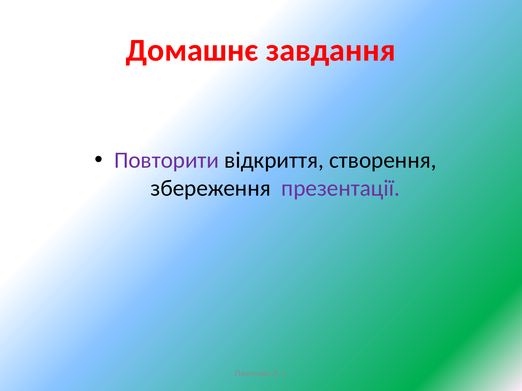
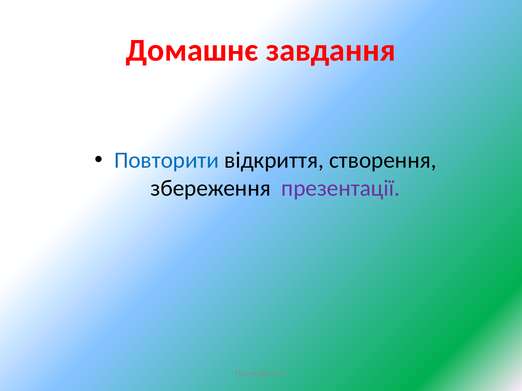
Повторити colour: purple -> blue
